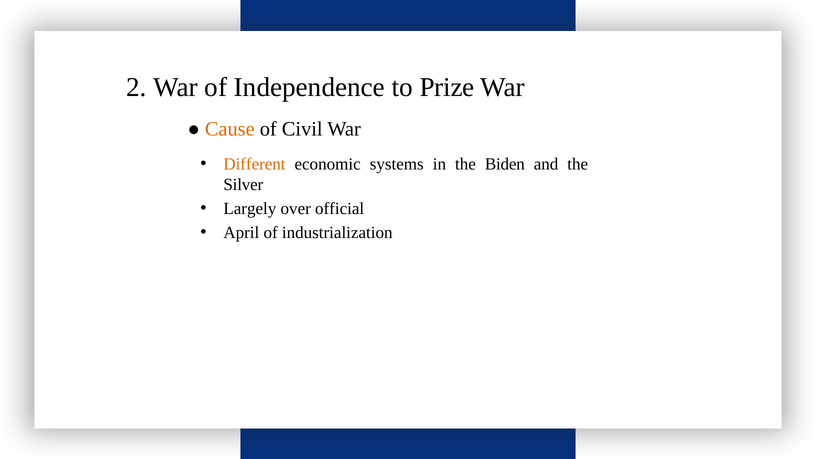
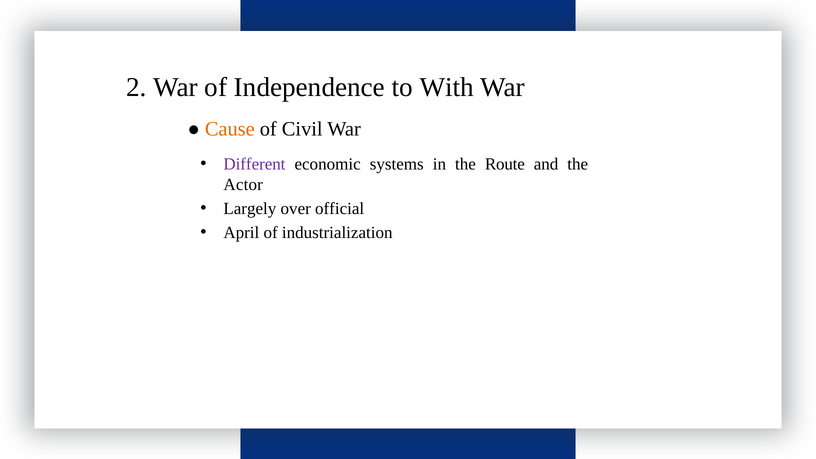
Prize: Prize -> With
Different colour: orange -> purple
Biden: Biden -> Route
Silver: Silver -> Actor
